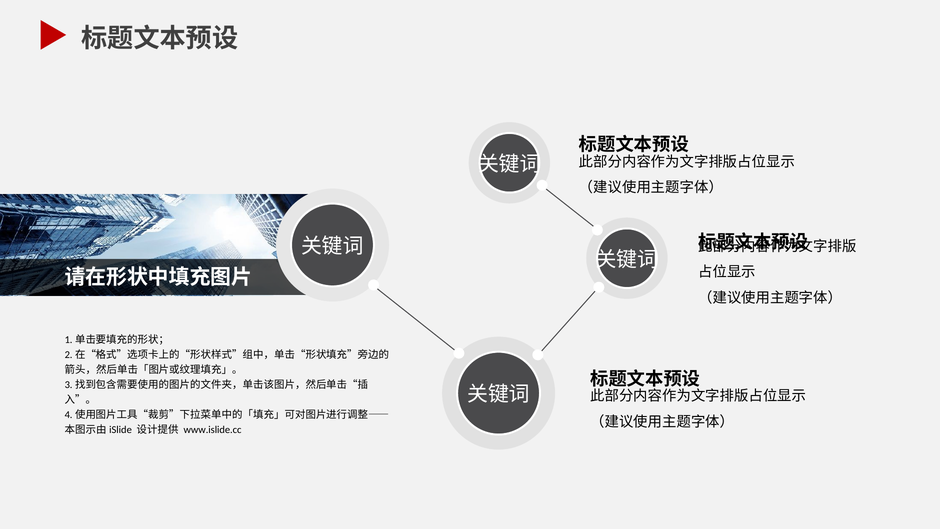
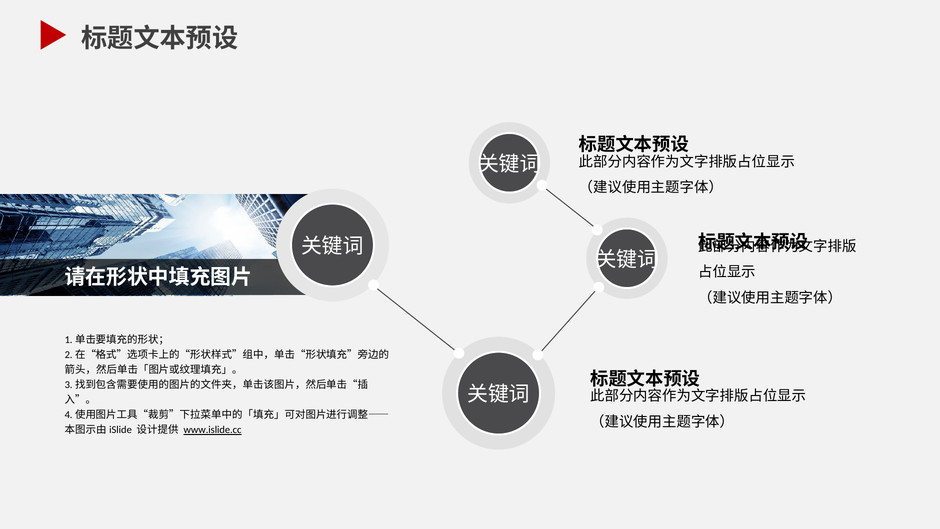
www.islide.cc underline: none -> present
